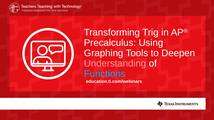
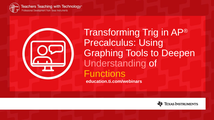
Functions colour: light blue -> yellow
